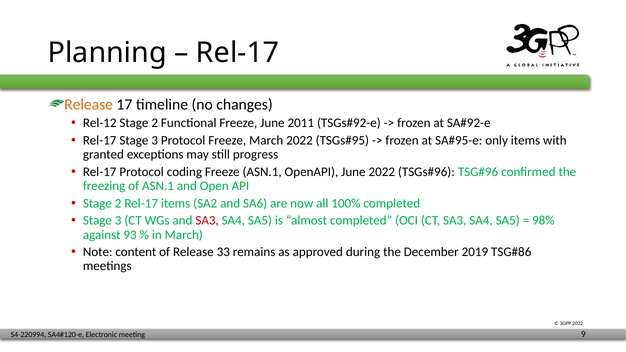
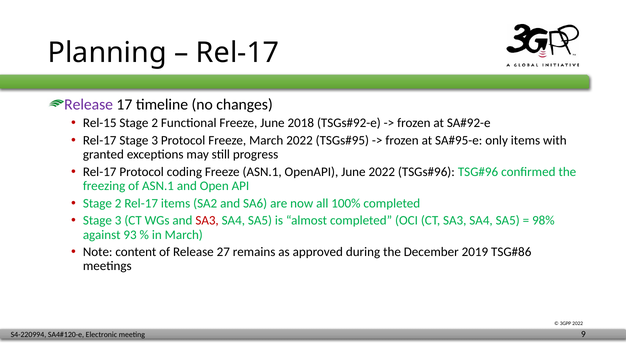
Release at (89, 104) colour: orange -> purple
Rel-12: Rel-12 -> Rel-15
2011: 2011 -> 2018
33: 33 -> 27
